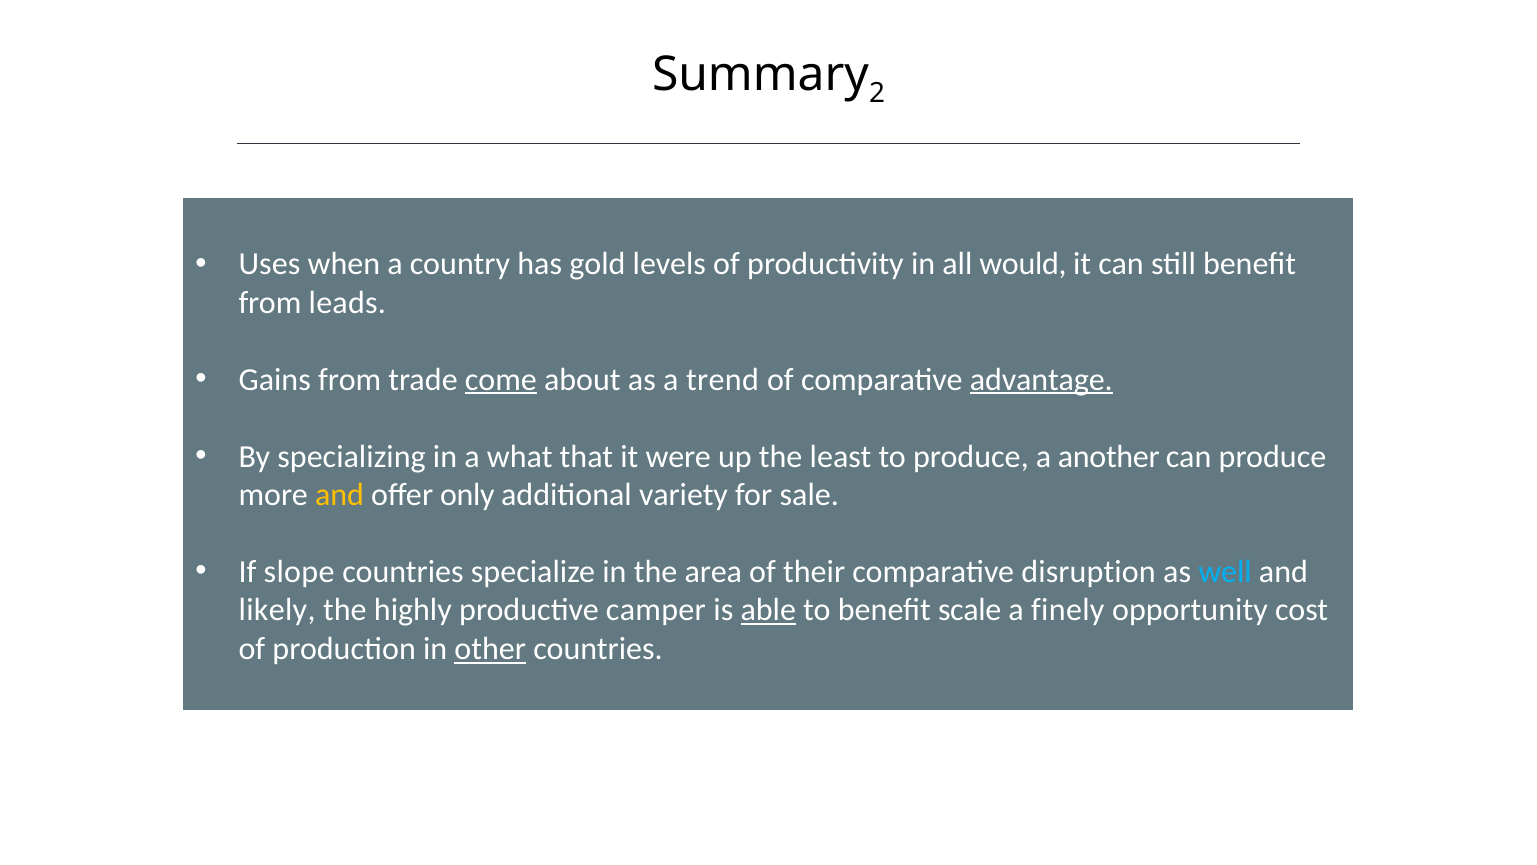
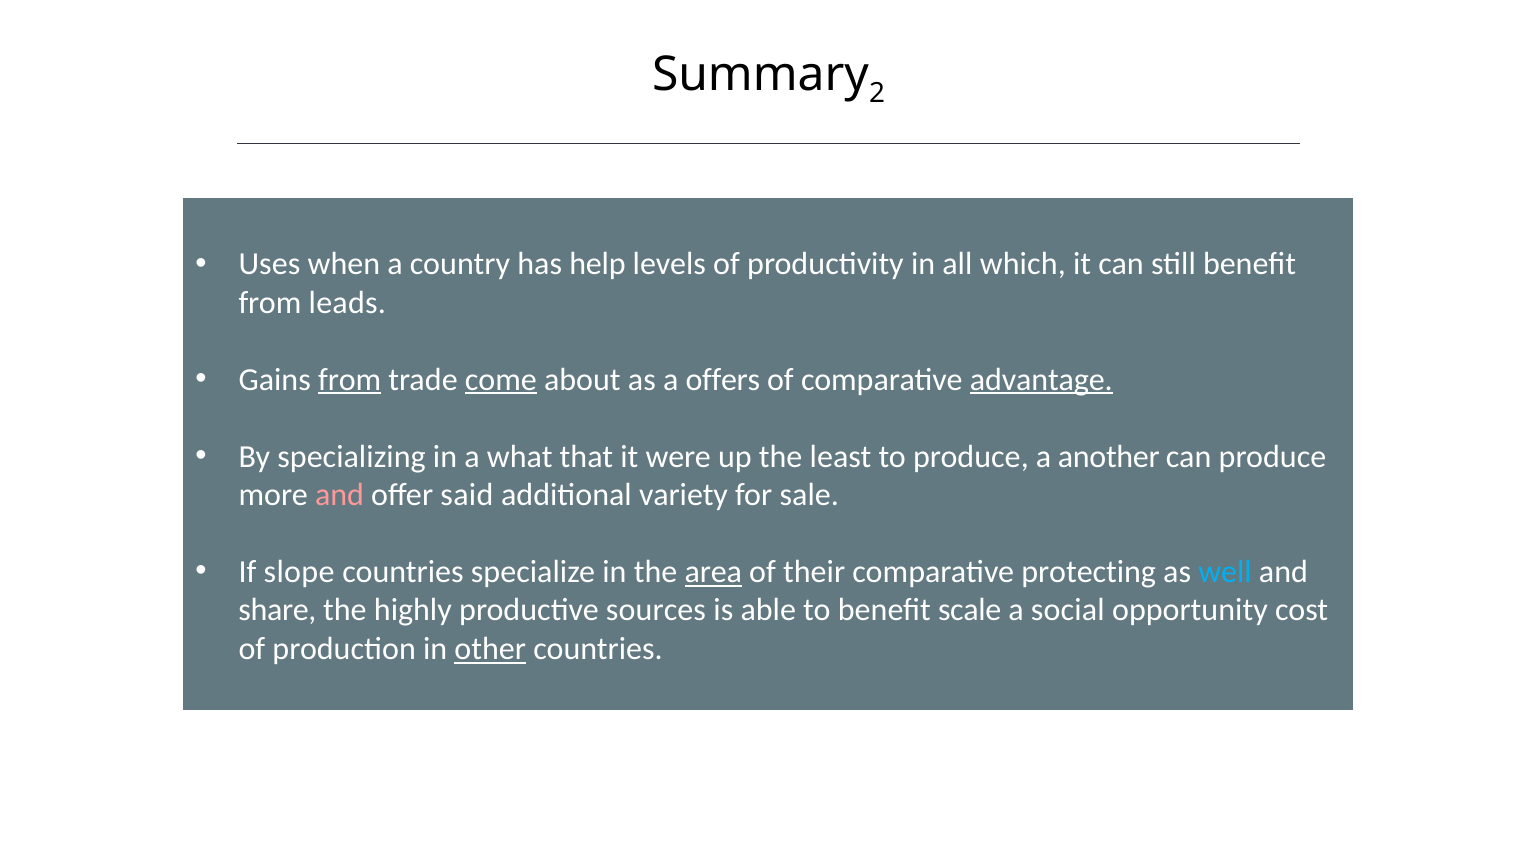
gold: gold -> help
would: would -> which
from at (350, 379) underline: none -> present
trend: trend -> offers
and at (340, 495) colour: yellow -> pink
only: only -> said
area underline: none -> present
disruption: disruption -> protecting
likely: likely -> share
camper: camper -> sources
able underline: present -> none
finely: finely -> social
